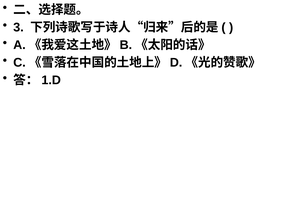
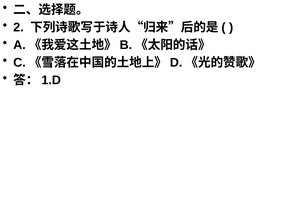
3: 3 -> 2
